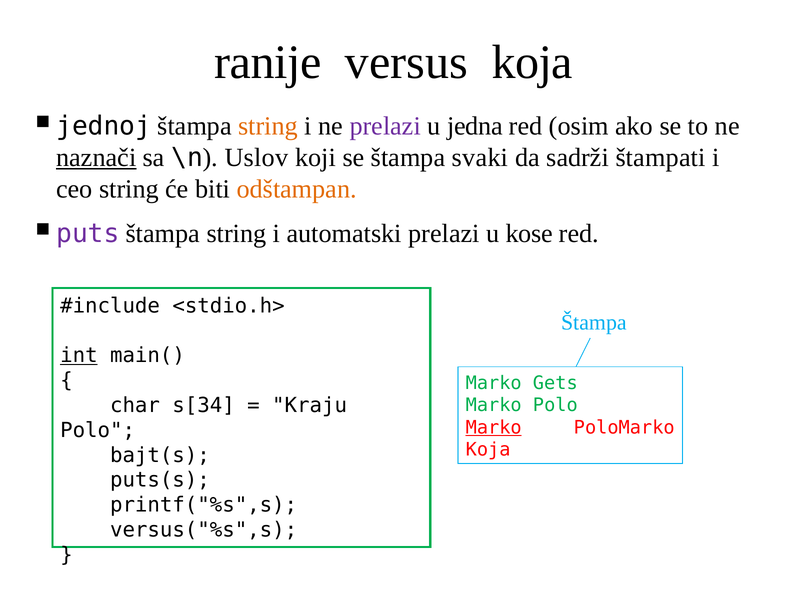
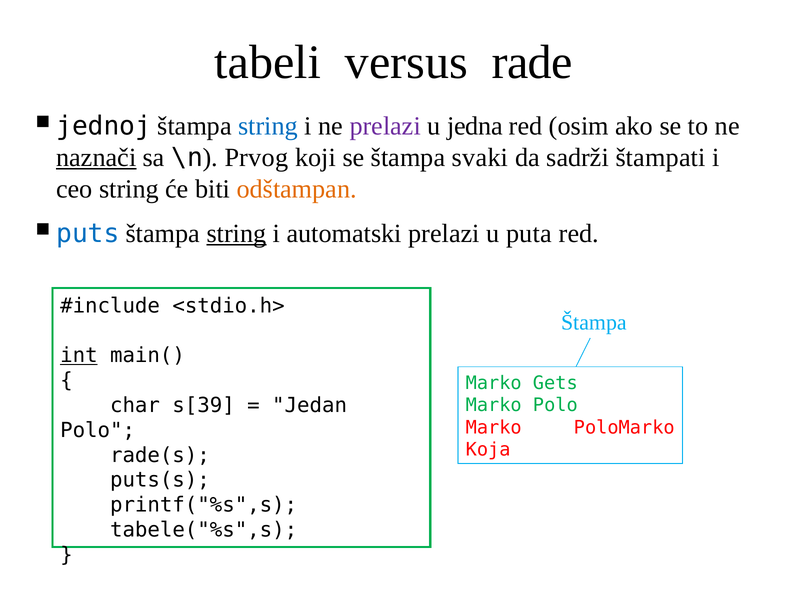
ranije: ranije -> tabeli
versus koja: koja -> rade
string at (268, 126) colour: orange -> blue
Uslov: Uslov -> Prvog
puts colour: purple -> blue
string at (236, 234) underline: none -> present
kose: kose -> puta
s[34: s[34 -> s[39
Kraju: Kraju -> Jedan
Marko at (494, 428) underline: present -> none
bajt(s: bajt(s -> rade(s
versus("%s",s: versus("%s",s -> tabele("%s",s
